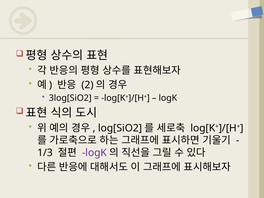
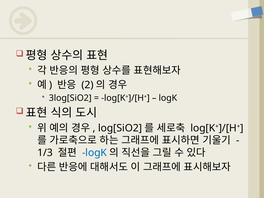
logK at (94, 153) colour: purple -> blue
